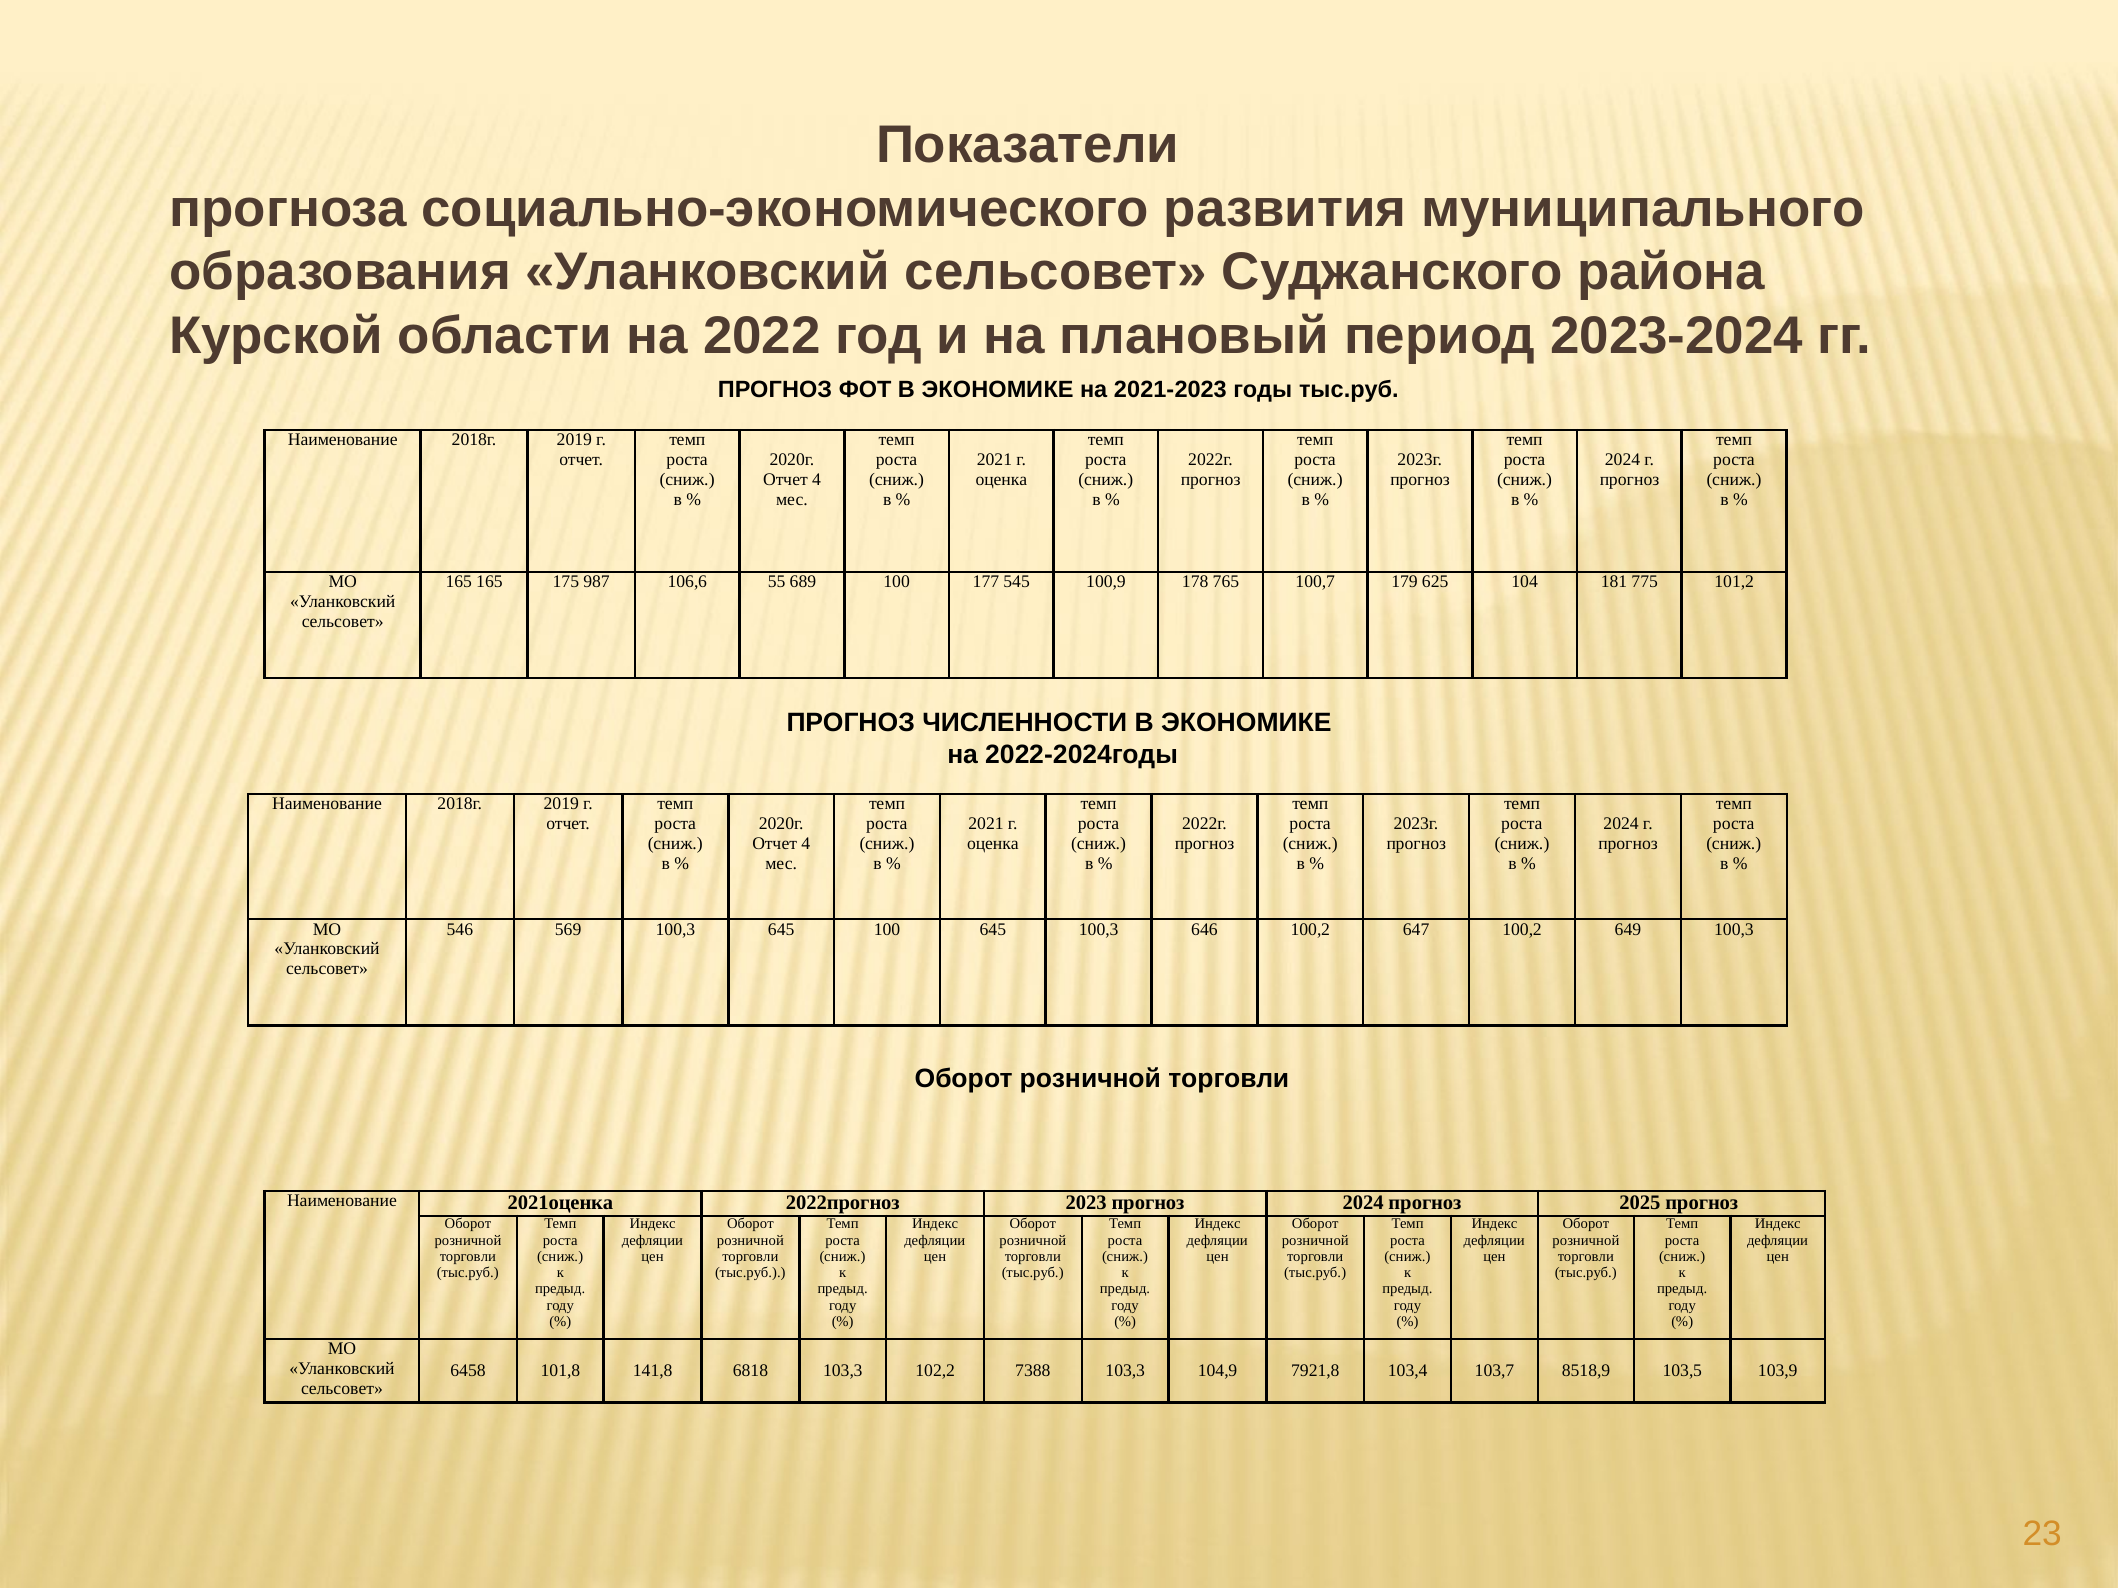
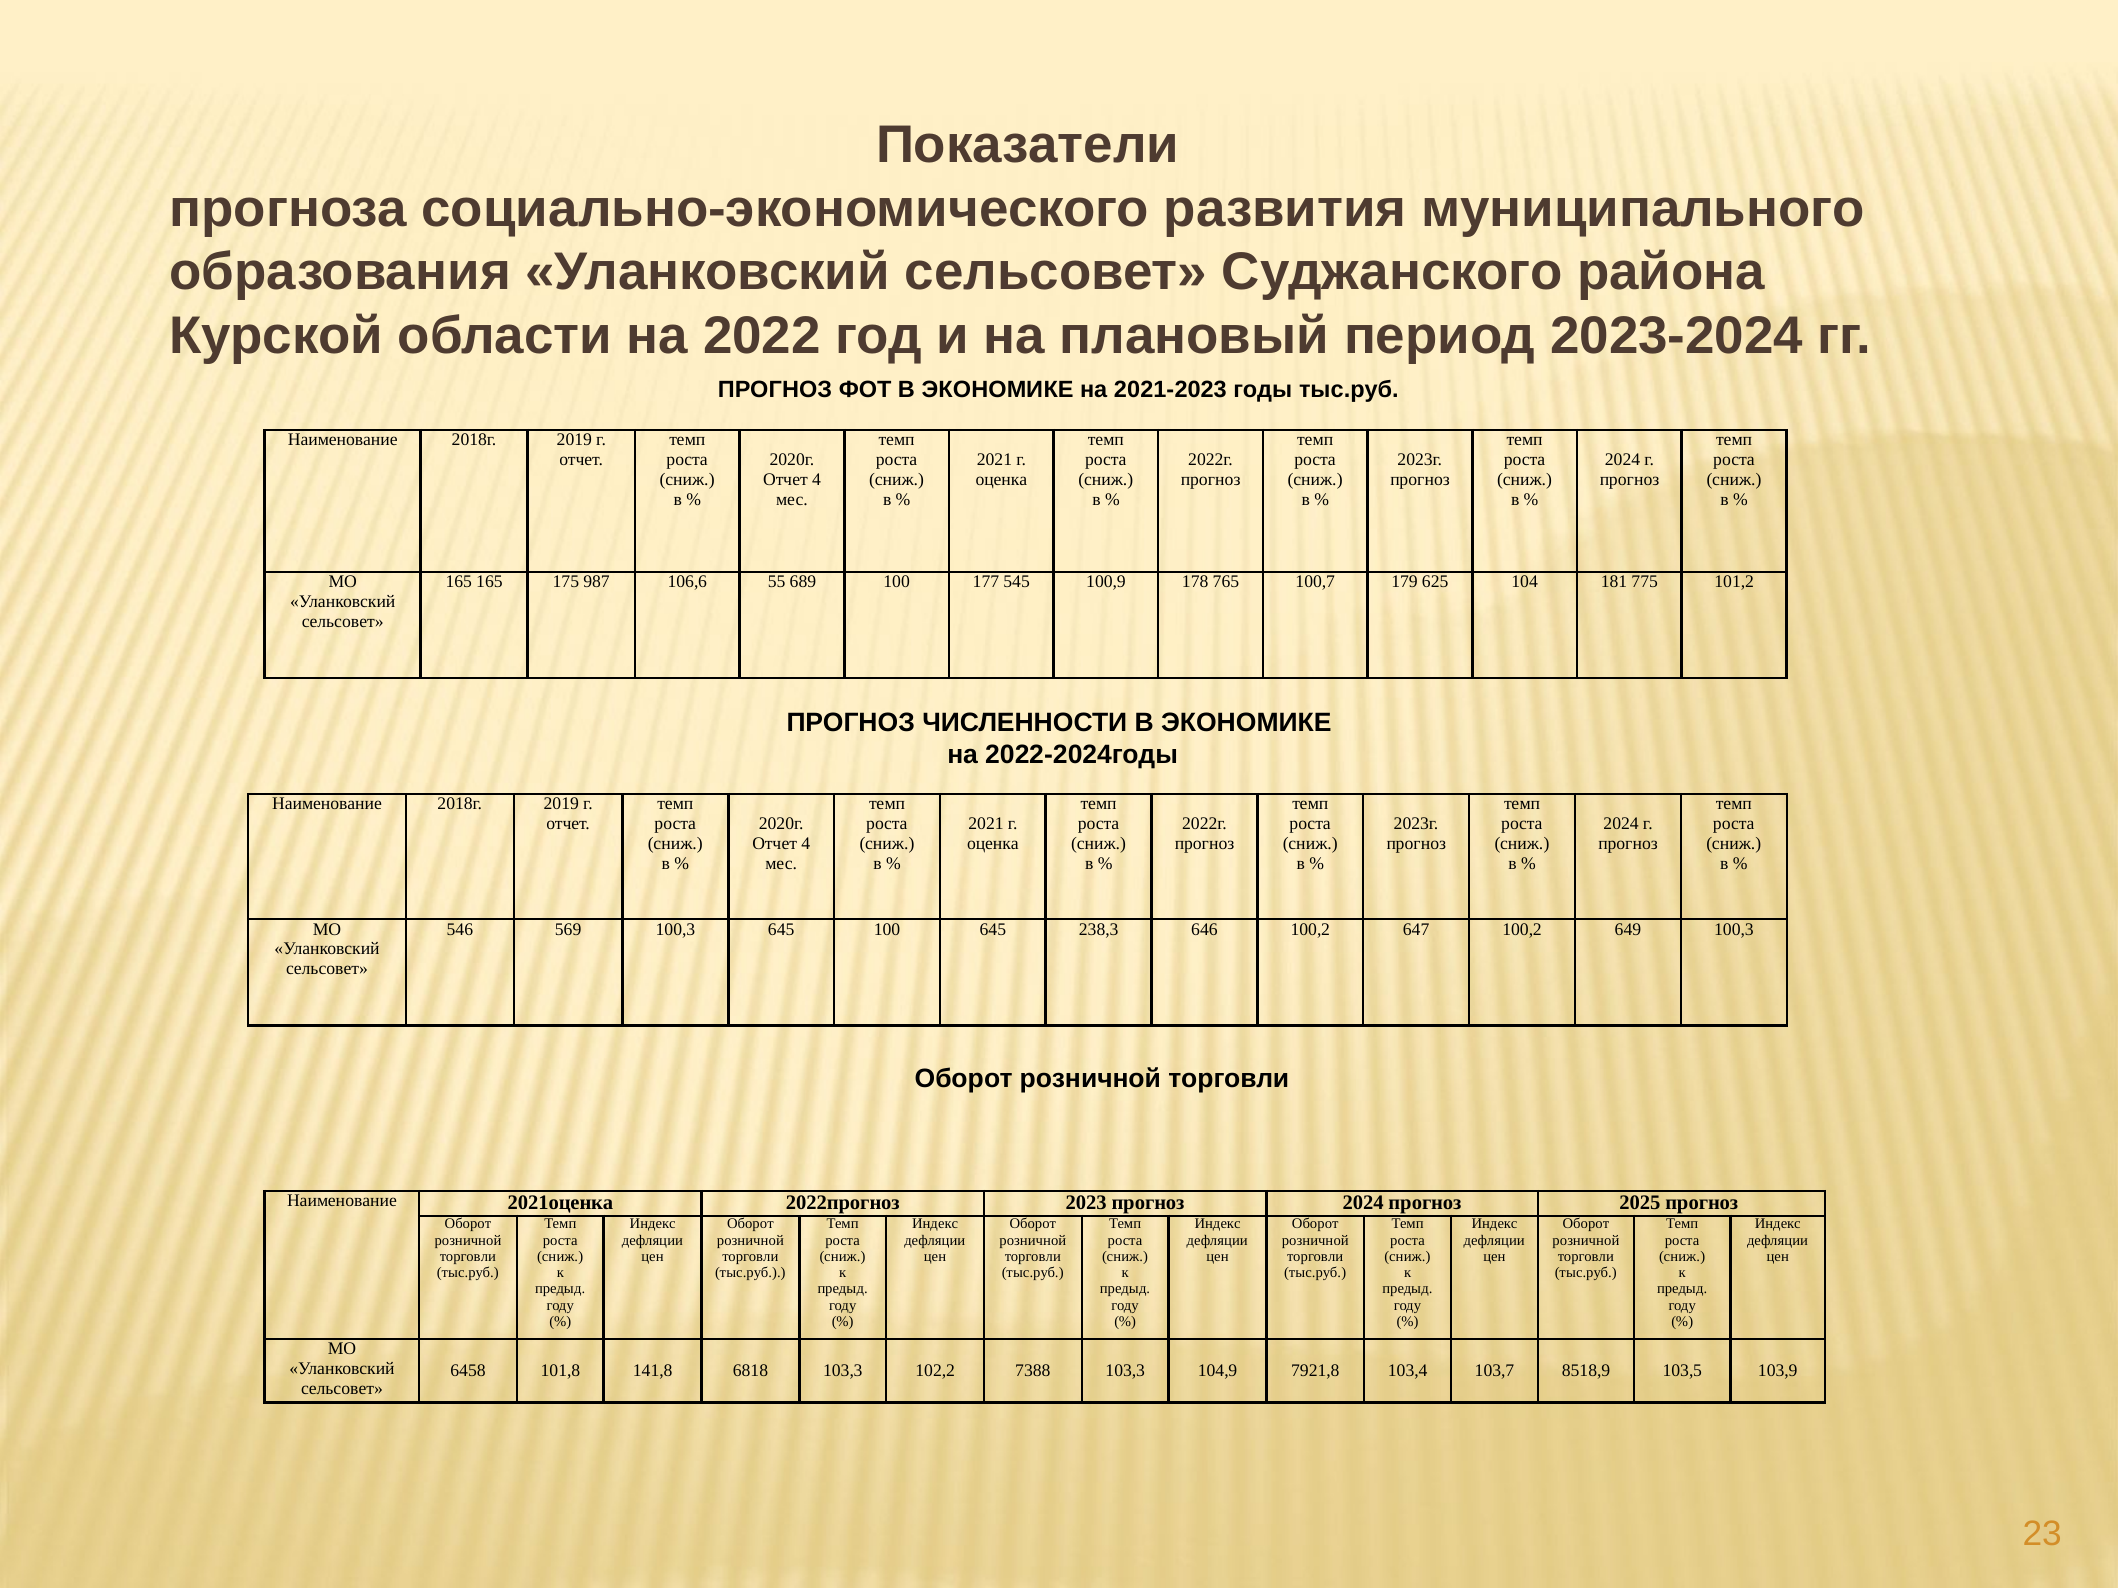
645 100,3: 100,3 -> 238,3
